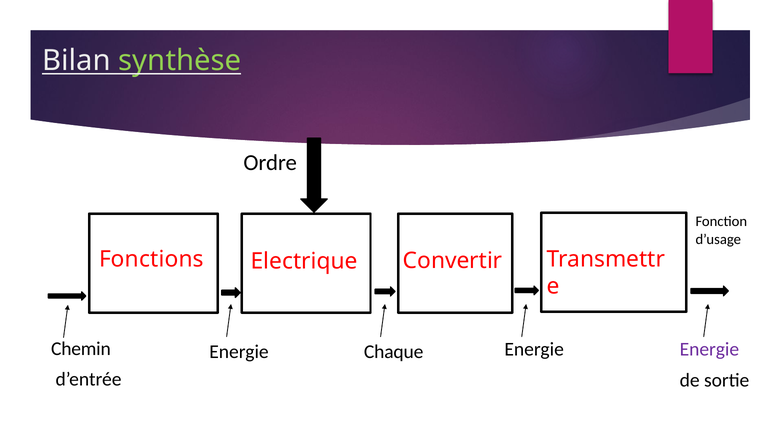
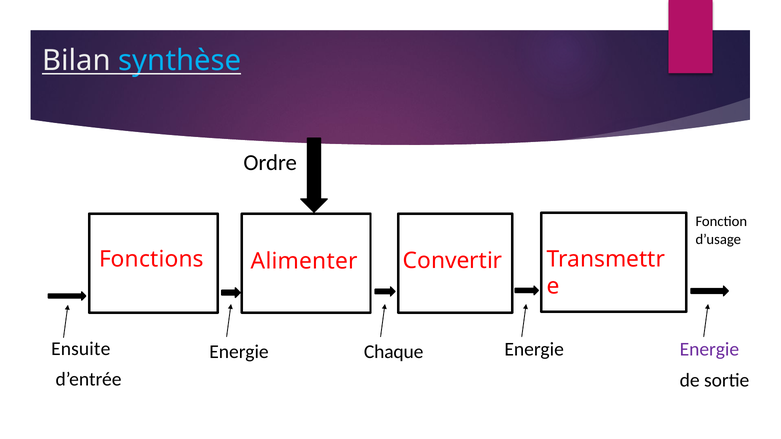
synthèse colour: light green -> light blue
Electrique: Electrique -> Alimenter
Chemin: Chemin -> Ensuite
